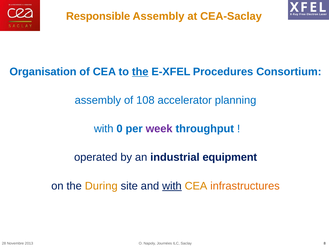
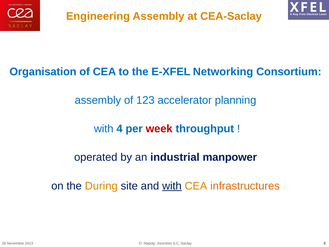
Responsible: Responsible -> Engineering
the at (140, 72) underline: present -> none
Procedures: Procedures -> Networking
108: 108 -> 123
0: 0 -> 4
week colour: purple -> red
equipment: equipment -> manpower
